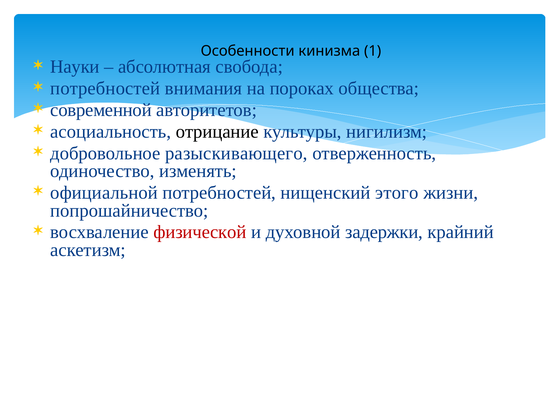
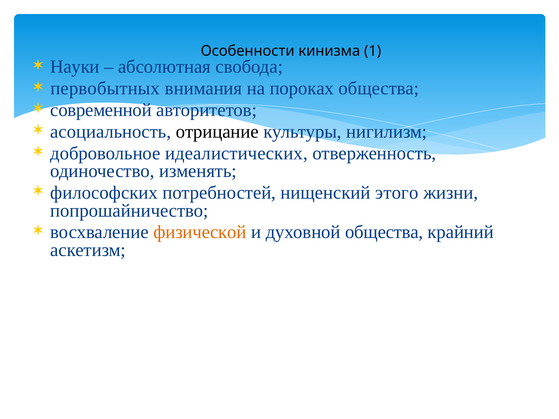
потребностей at (105, 88): потребностей -> первобытных
разыскивающего: разыскивающего -> идеалистических
официальной: официальной -> философских
физической colour: red -> orange
духовной задержки: задержки -> общества
